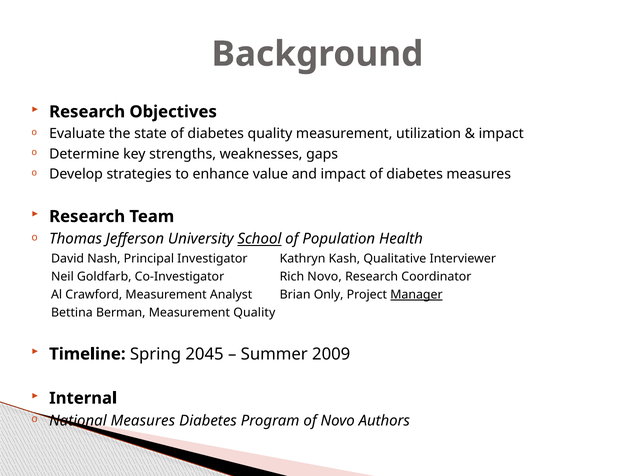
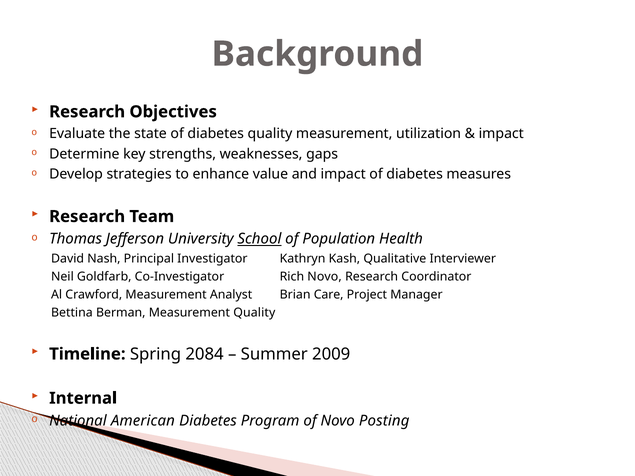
Only: Only -> Care
Manager underline: present -> none
2045: 2045 -> 2084
National Measures: Measures -> American
Authors: Authors -> Posting
